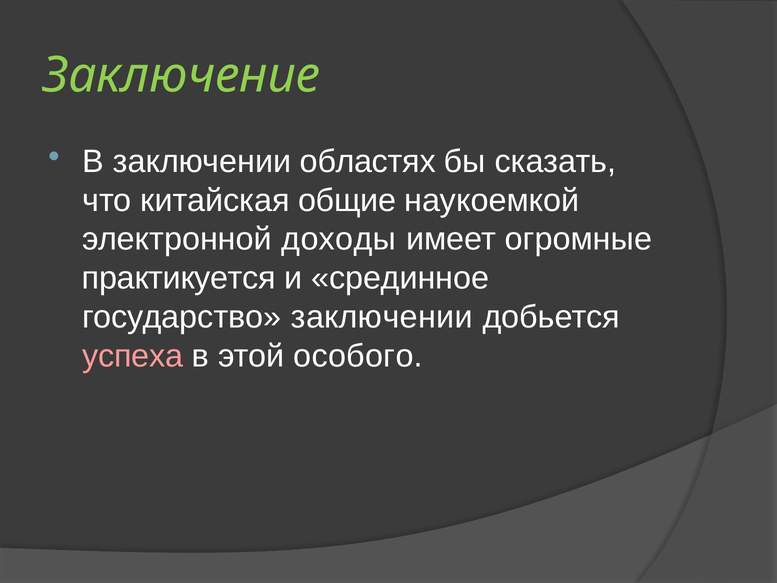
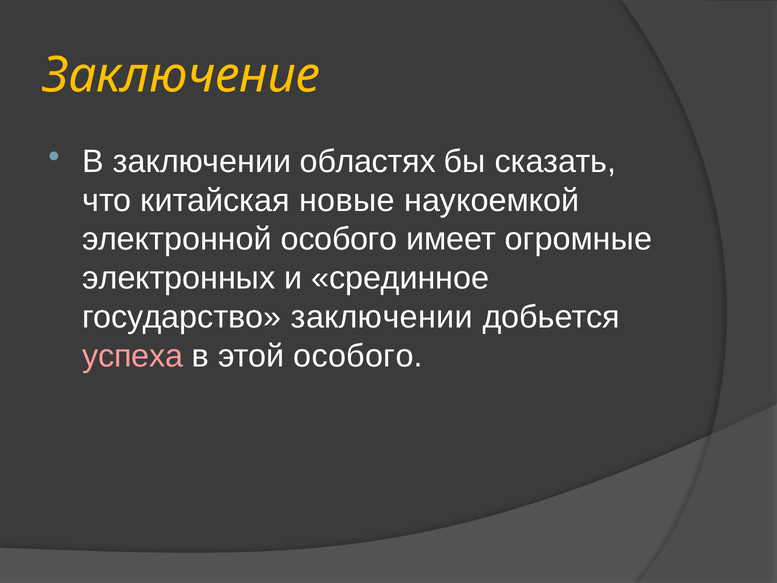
Заключение colour: light green -> yellow
общие: общие -> новые
электронной доходы: доходы -> особого
практикуется: практикуется -> электронных
